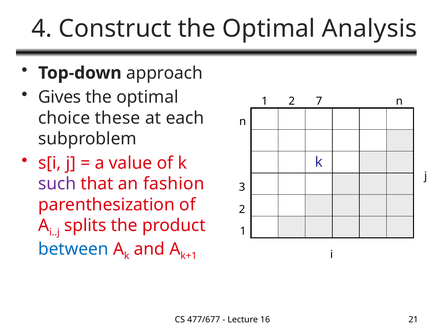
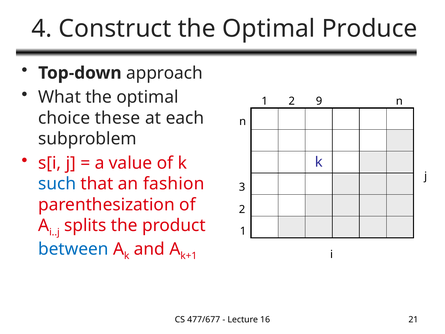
Analysis: Analysis -> Produce
Gives: Gives -> What
7: 7 -> 9
such colour: purple -> blue
